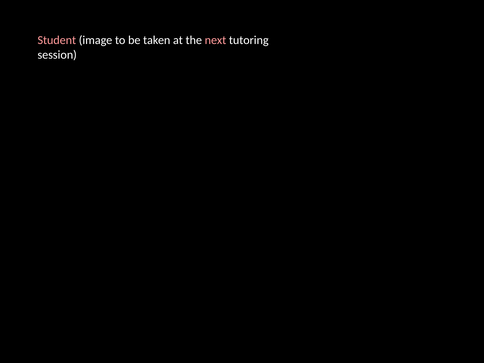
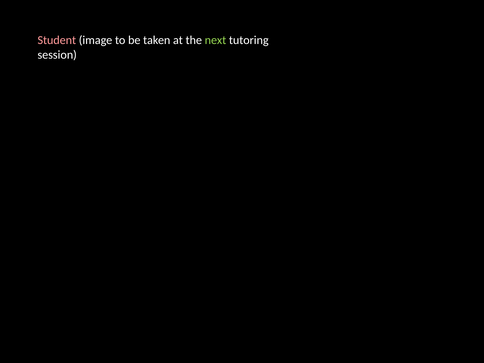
next colour: pink -> light green
